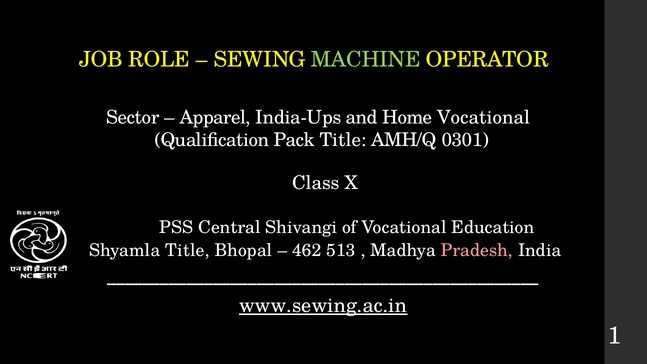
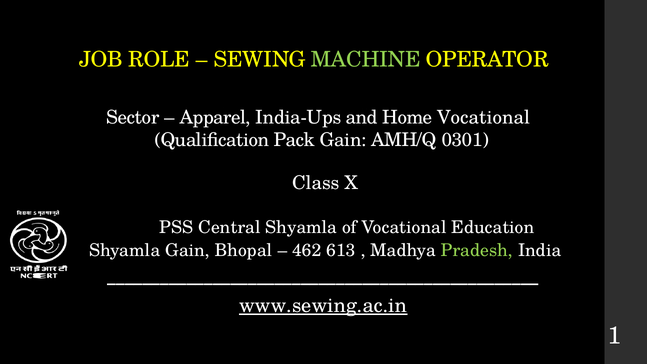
Pack Title: Title -> Gain
Central Shivangi: Shivangi -> Shyamla
Shyamla Title: Title -> Gain
513: 513 -> 613
Pradesh colour: pink -> light green
